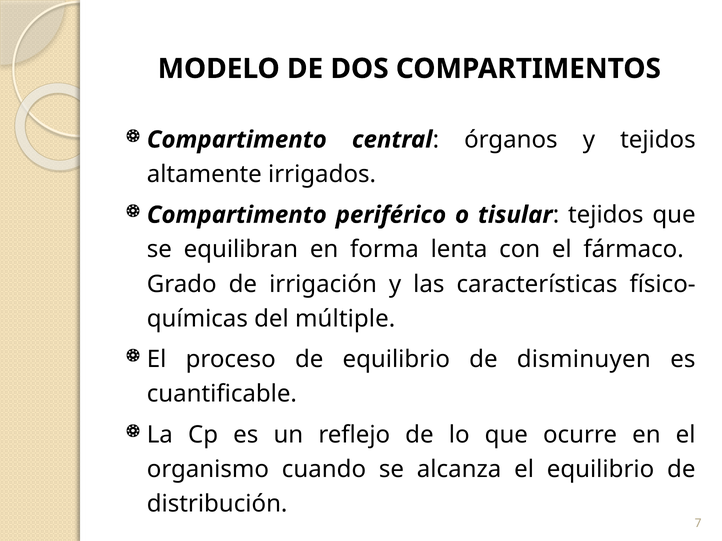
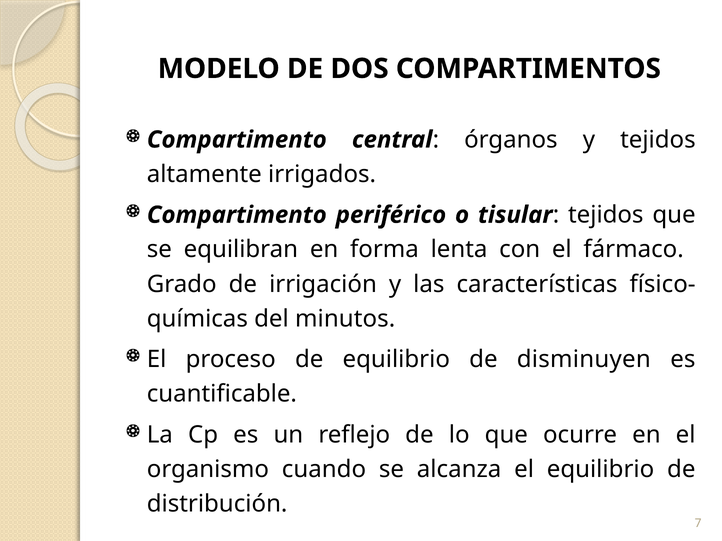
múltiple: múltiple -> minutos
